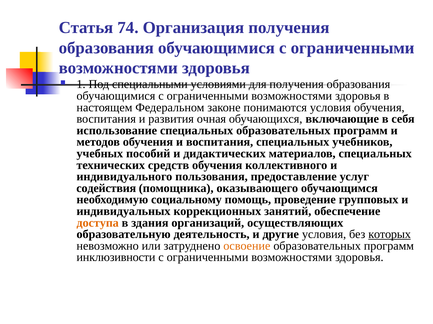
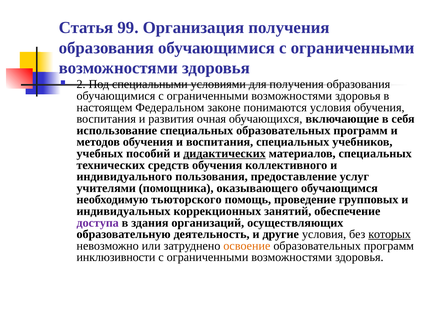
74: 74 -> 99
1: 1 -> 2
дидактических underline: none -> present
содействия: содействия -> учителями
социальному: социальному -> тьюторского
доступа colour: orange -> purple
